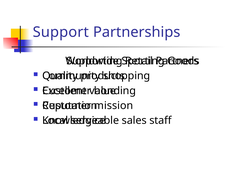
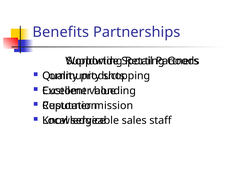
Support: Support -> Benefits
